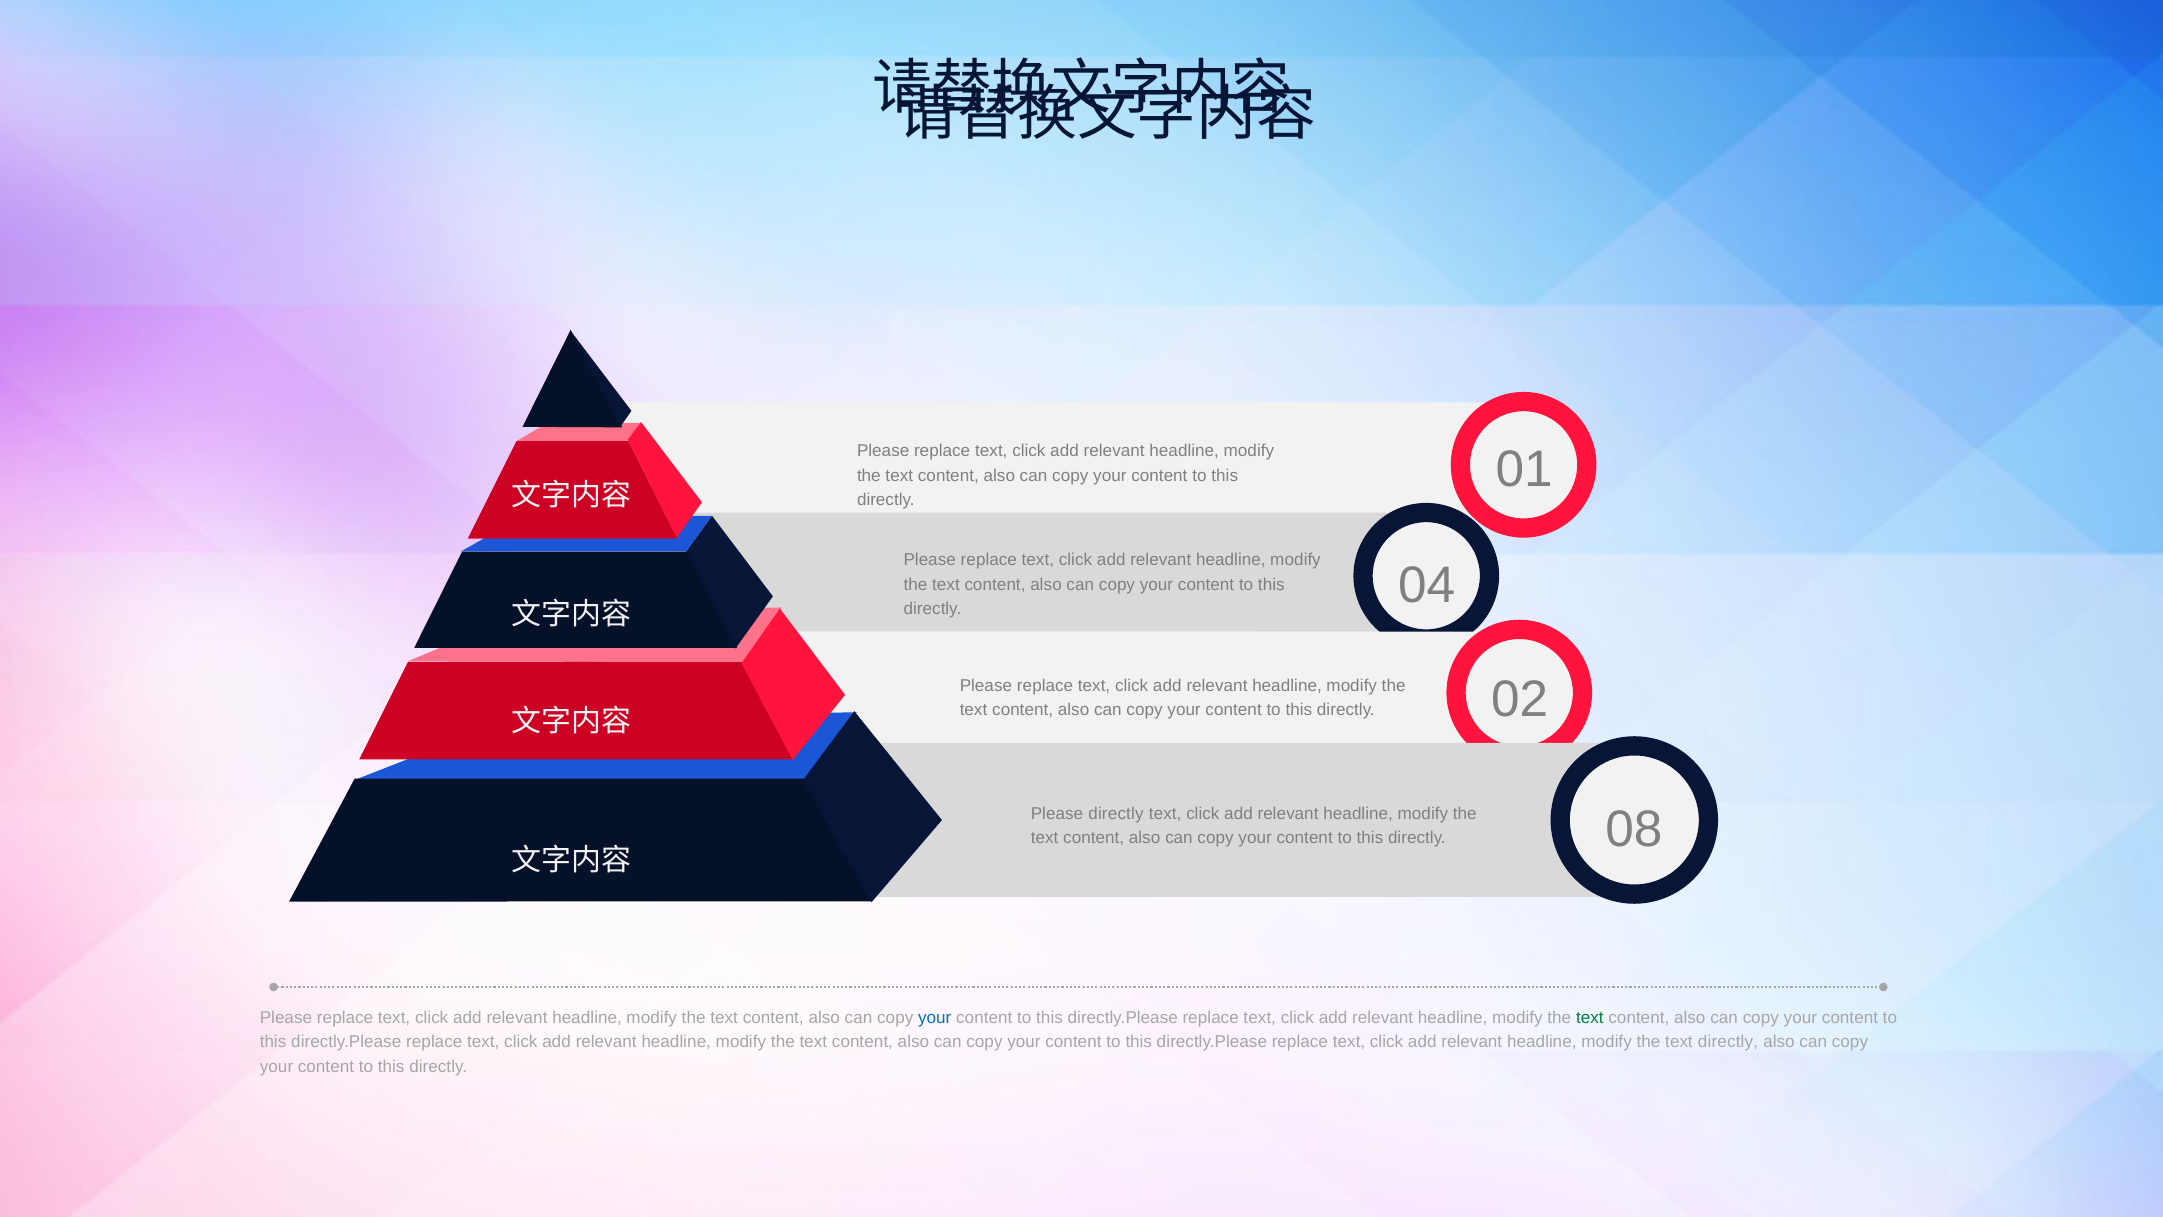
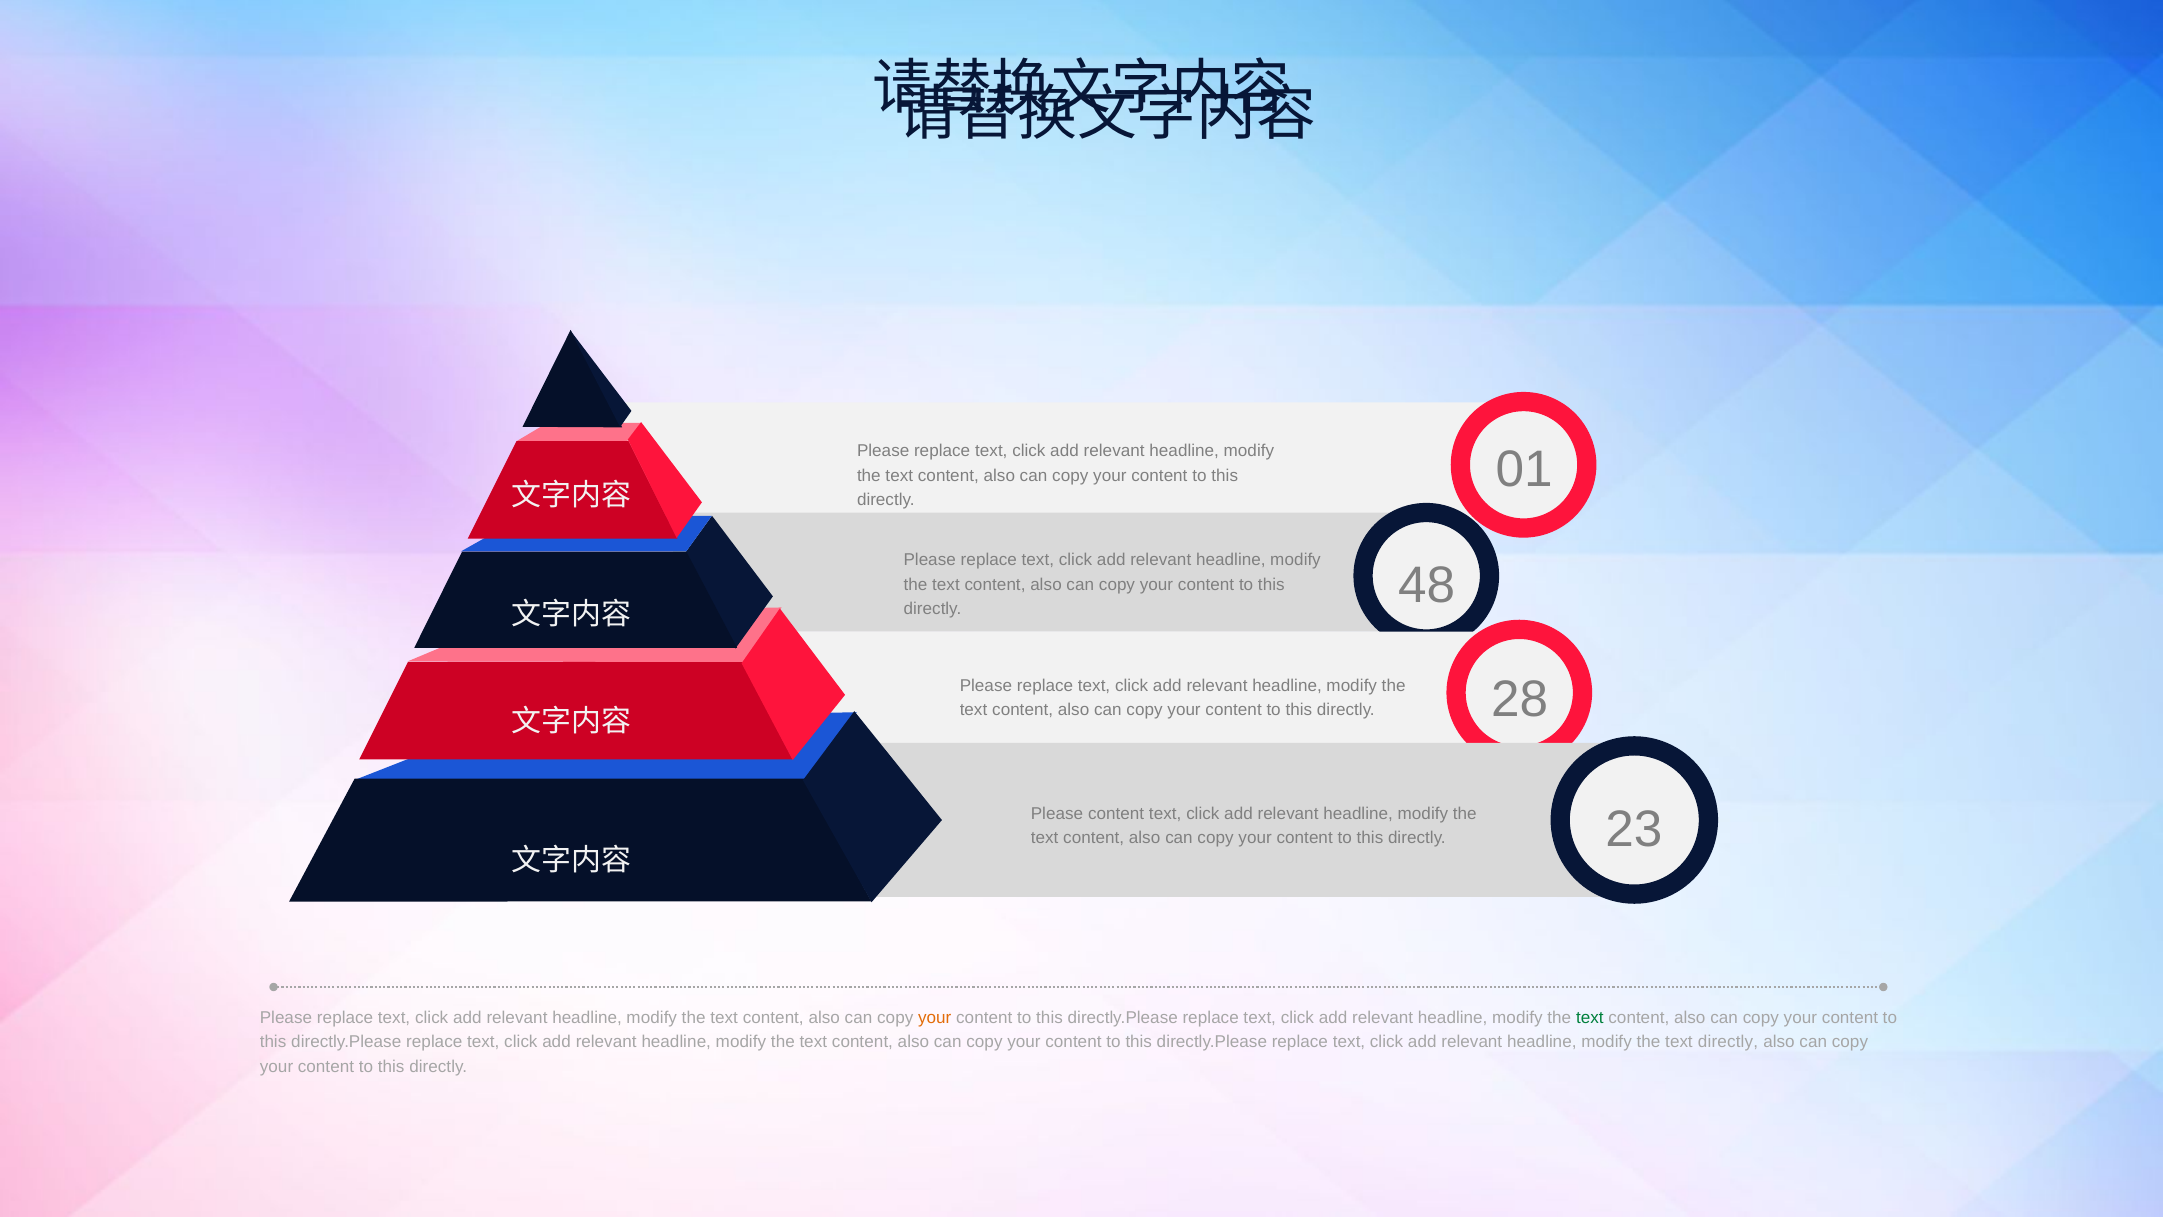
04: 04 -> 48
02: 02 -> 28
Please directly: directly -> content
08: 08 -> 23
your at (935, 1018) colour: blue -> orange
